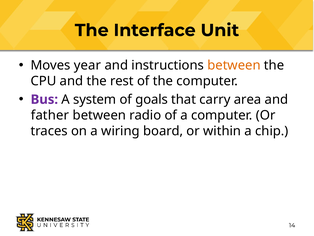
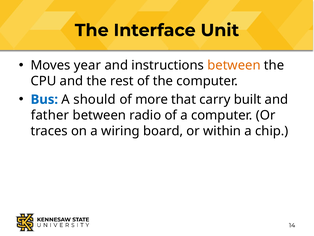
Bus colour: purple -> blue
system: system -> should
goals: goals -> more
area: area -> built
